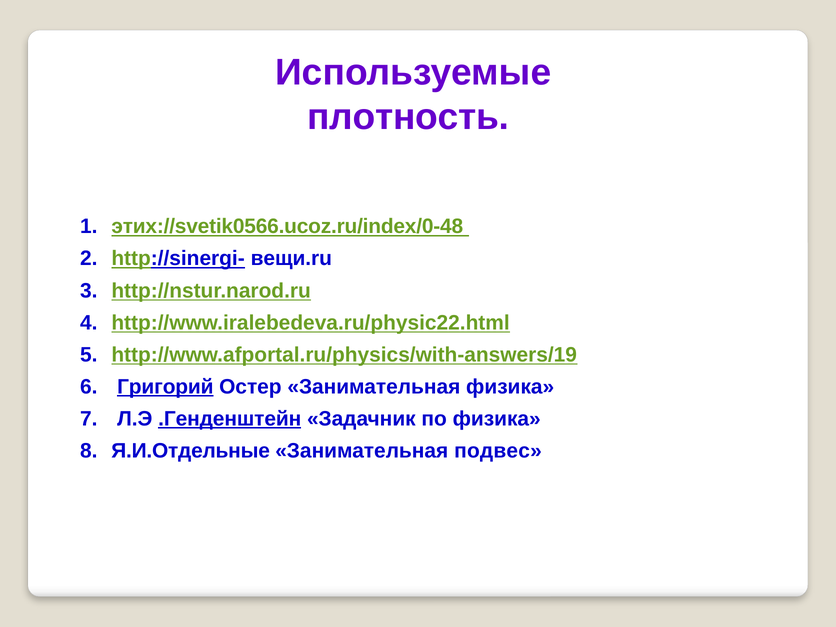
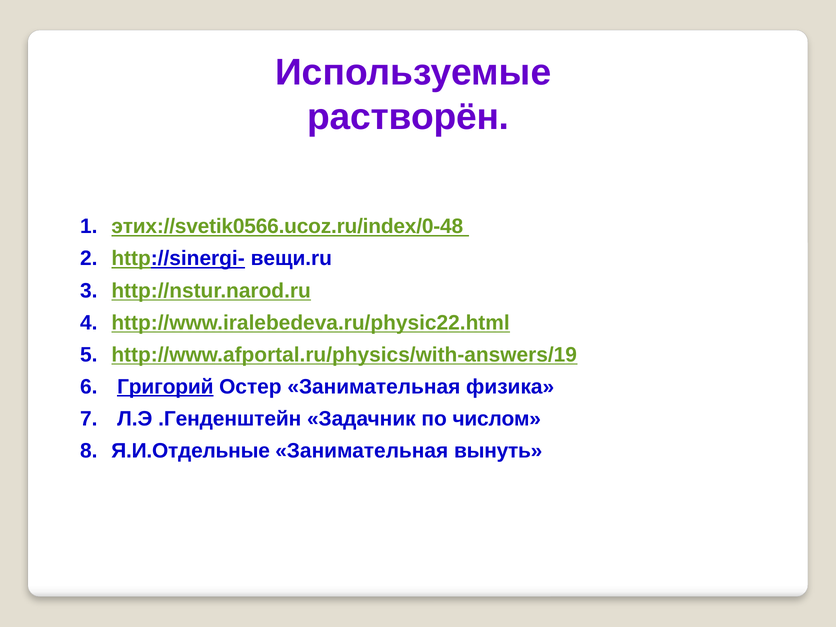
плотность: плотность -> растворён
.Генденштейн underline: present -> none
по физика: физика -> числом
подвес: подвес -> вынуть
